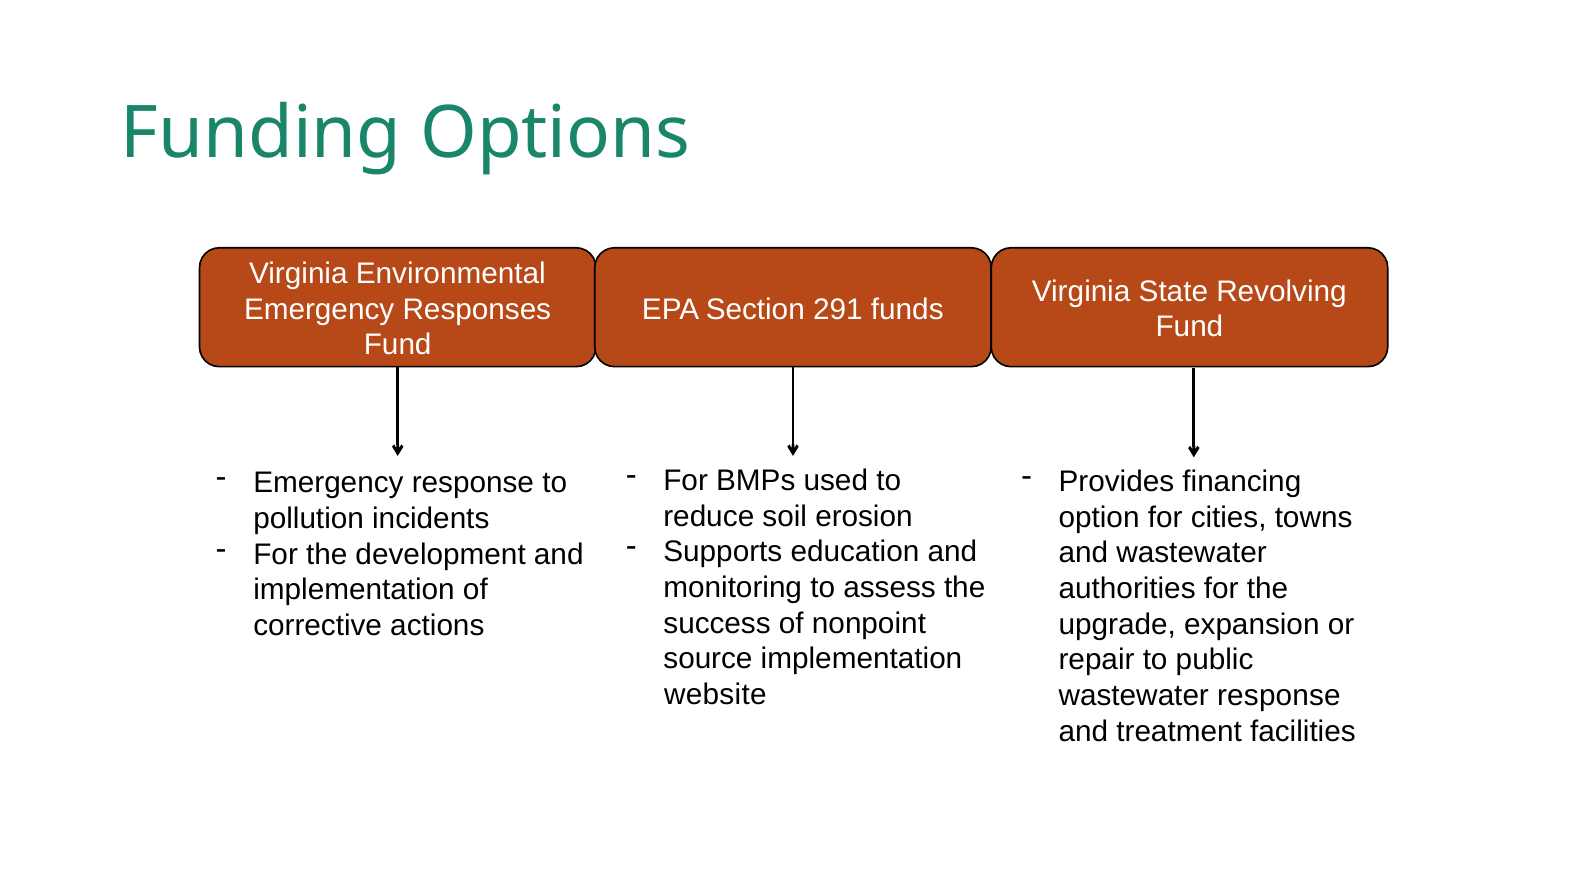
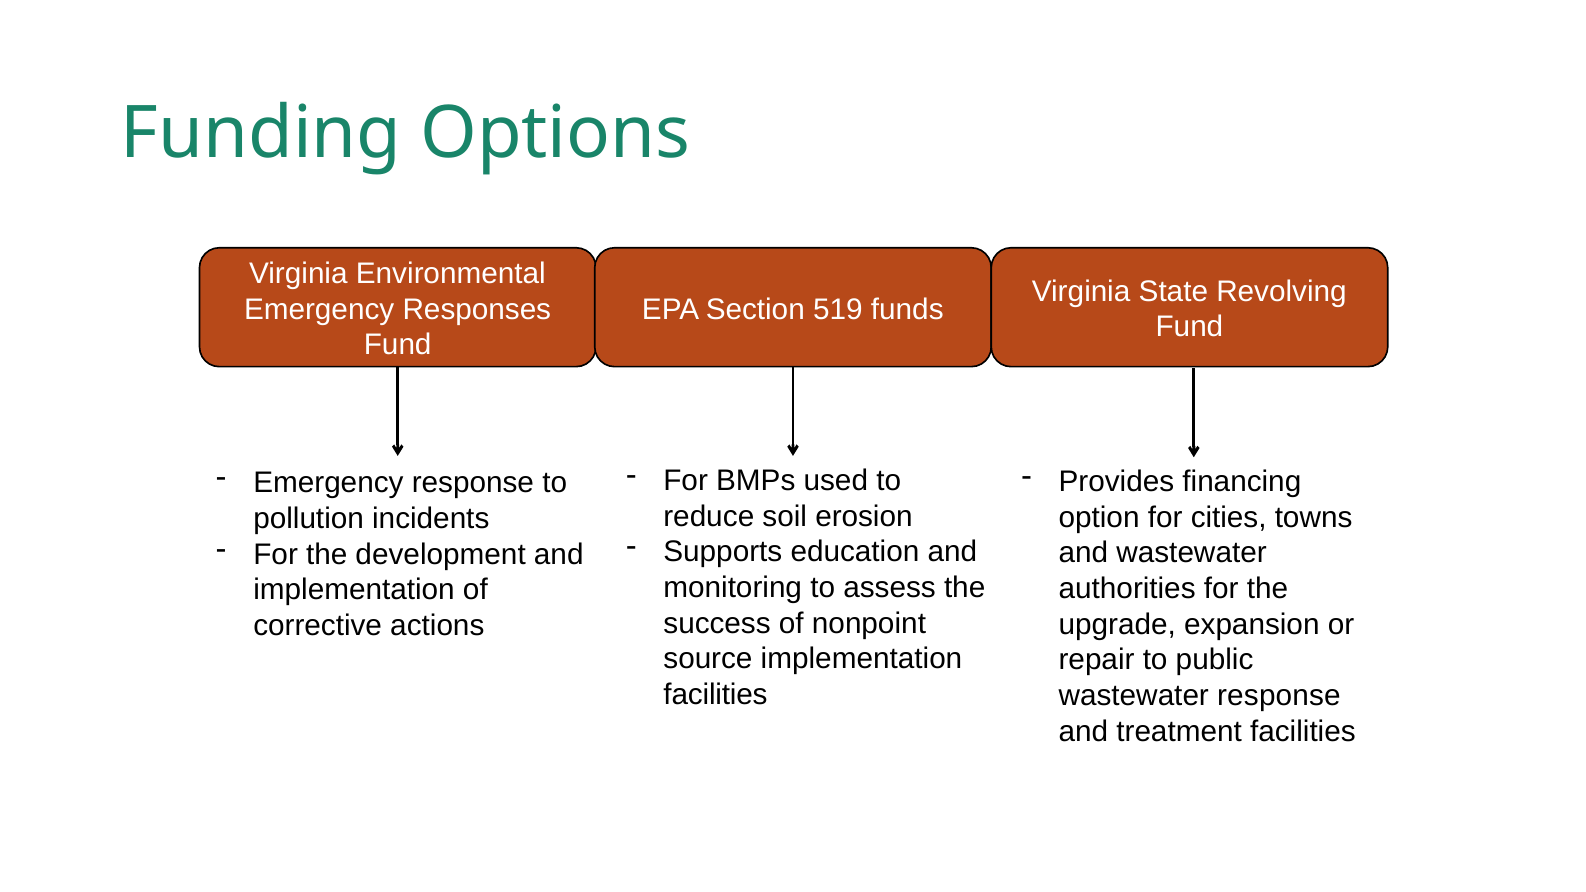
291: 291 -> 519
website at (715, 695): website -> facilities
